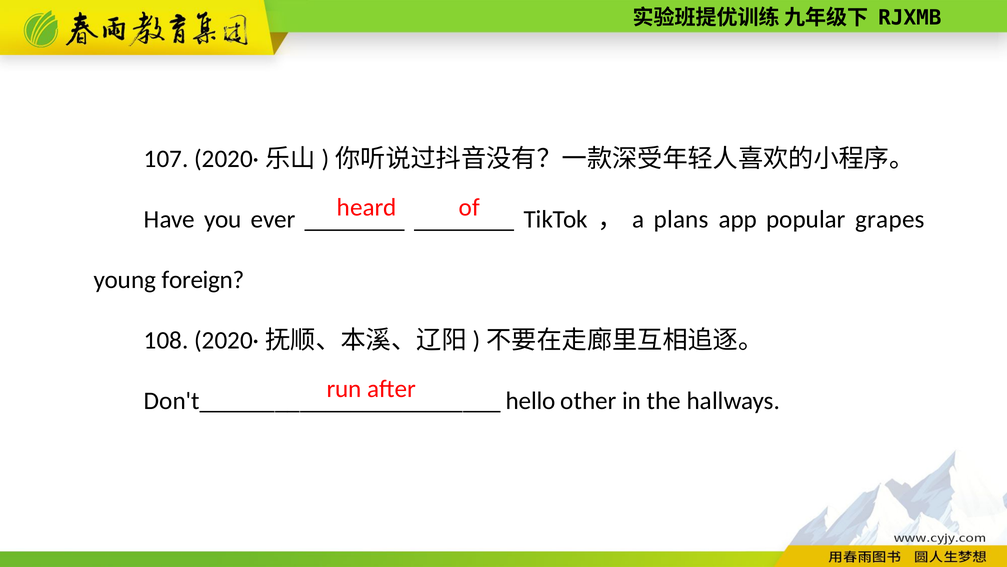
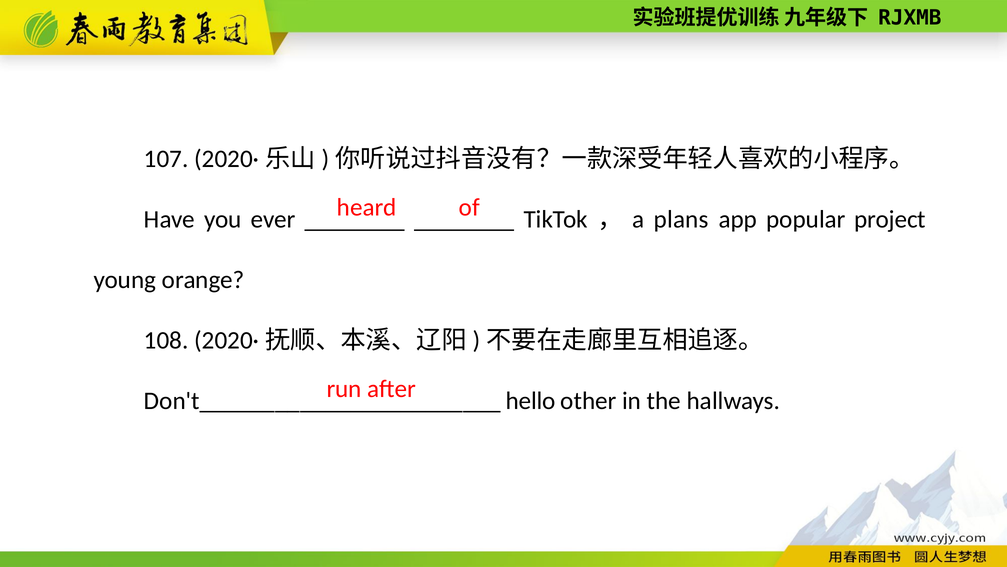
grapes: grapes -> project
foreign: foreign -> orange
